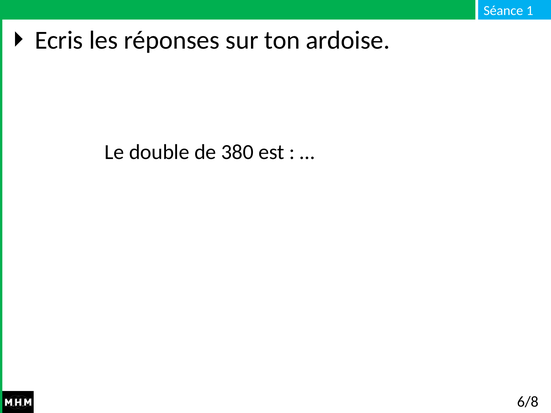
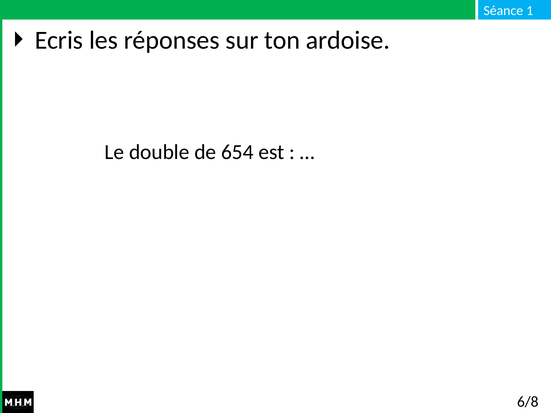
380: 380 -> 654
